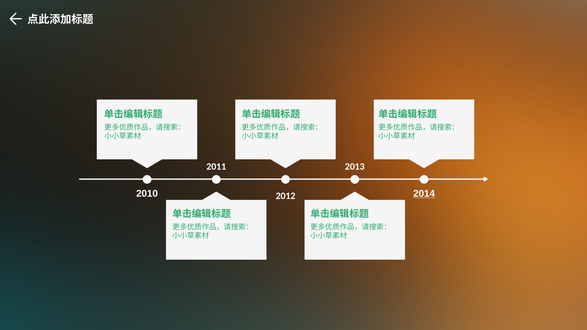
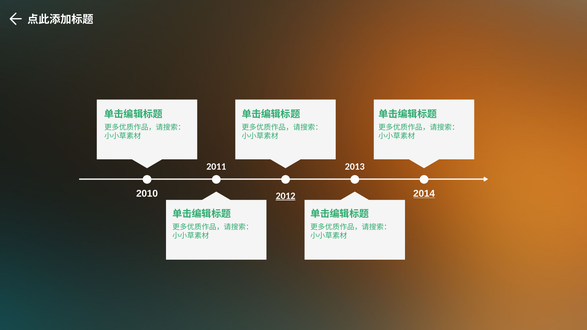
2012 underline: none -> present
